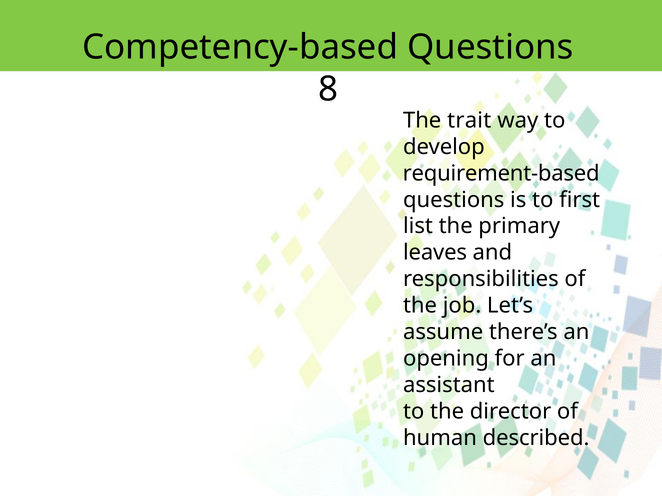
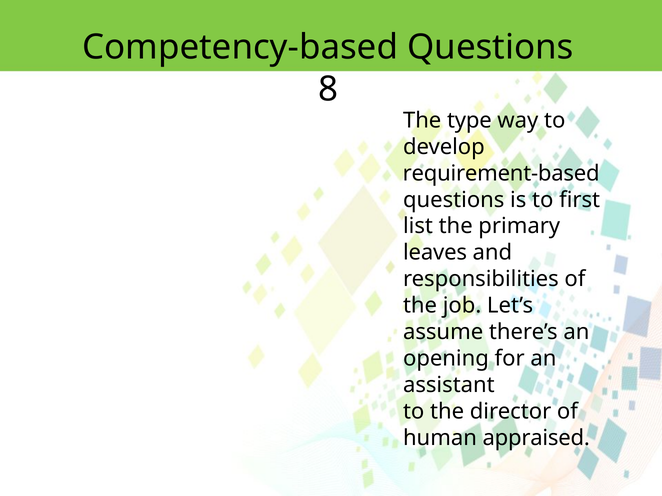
trait: trait -> type
described: described -> appraised
